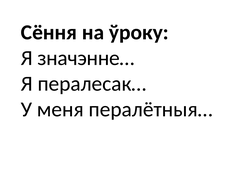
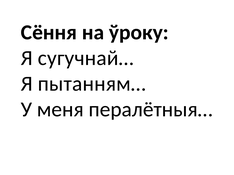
значэнне…: значэнне… -> сугучнай…
пералесак…: пералесак… -> пытанням…
